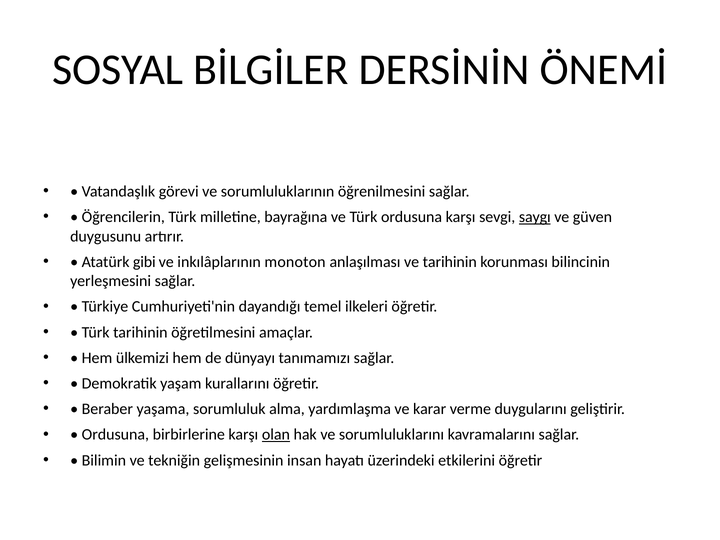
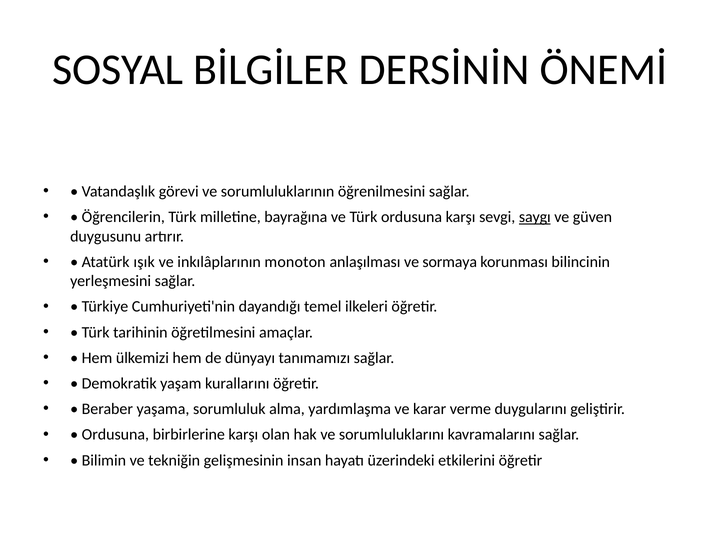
gibi: gibi -> ışık
ve tarihinin: tarihinin -> sormaya
olan underline: present -> none
